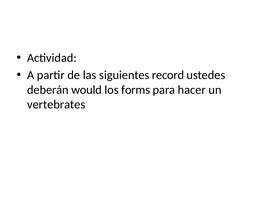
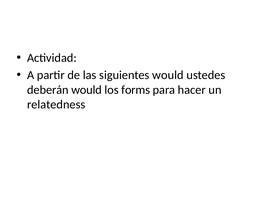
siguientes record: record -> would
vertebrates: vertebrates -> relatedness
